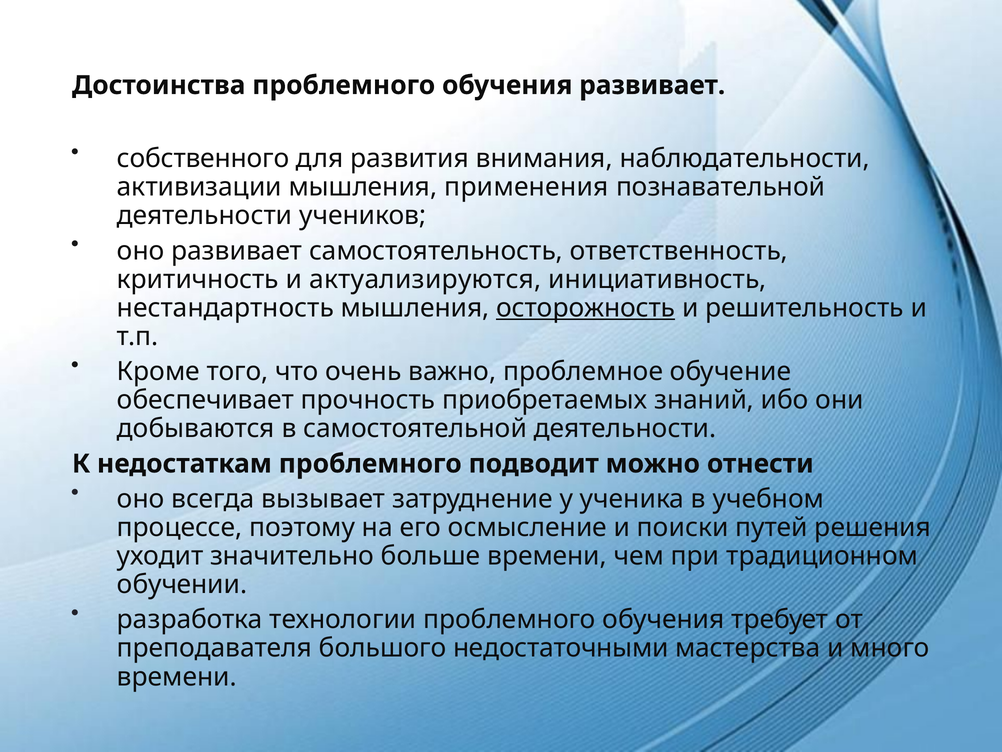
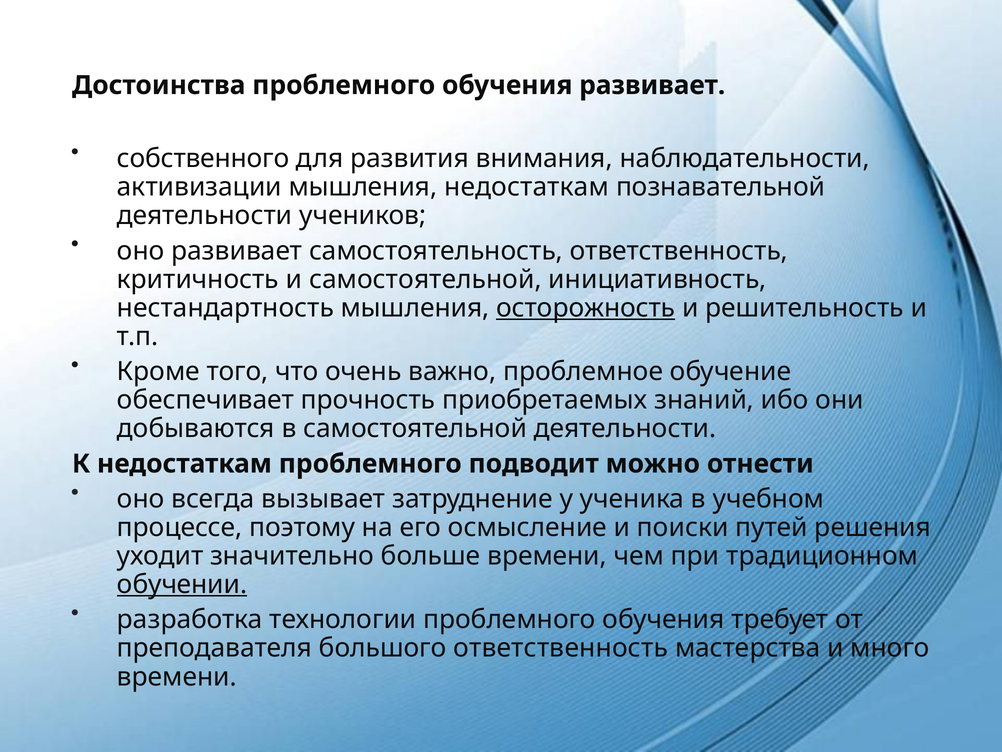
мышления применения: применения -> недостаткам
и актуализируются: актуализируются -> самостоятельной
обучении underline: none -> present
большого недостаточными: недостаточными -> ответственность
